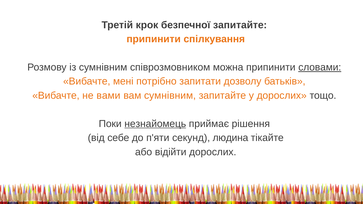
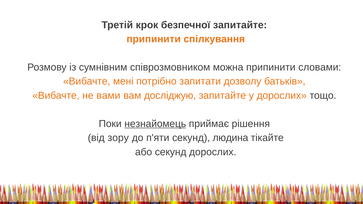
словами underline: present -> none
вам сумнівним: сумнівним -> досліджую
себе: себе -> зору
або відійти: відійти -> секунд
